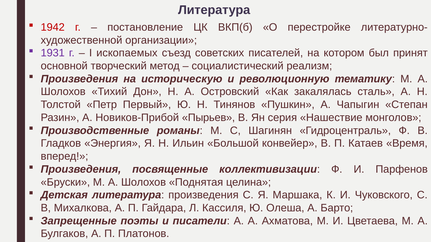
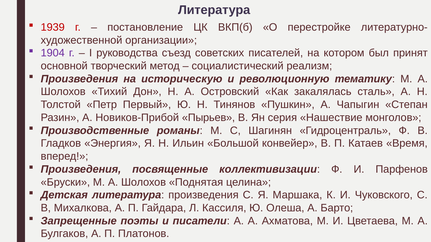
1942: 1942 -> 1939
1931: 1931 -> 1904
ископаемых: ископаемых -> руководства
